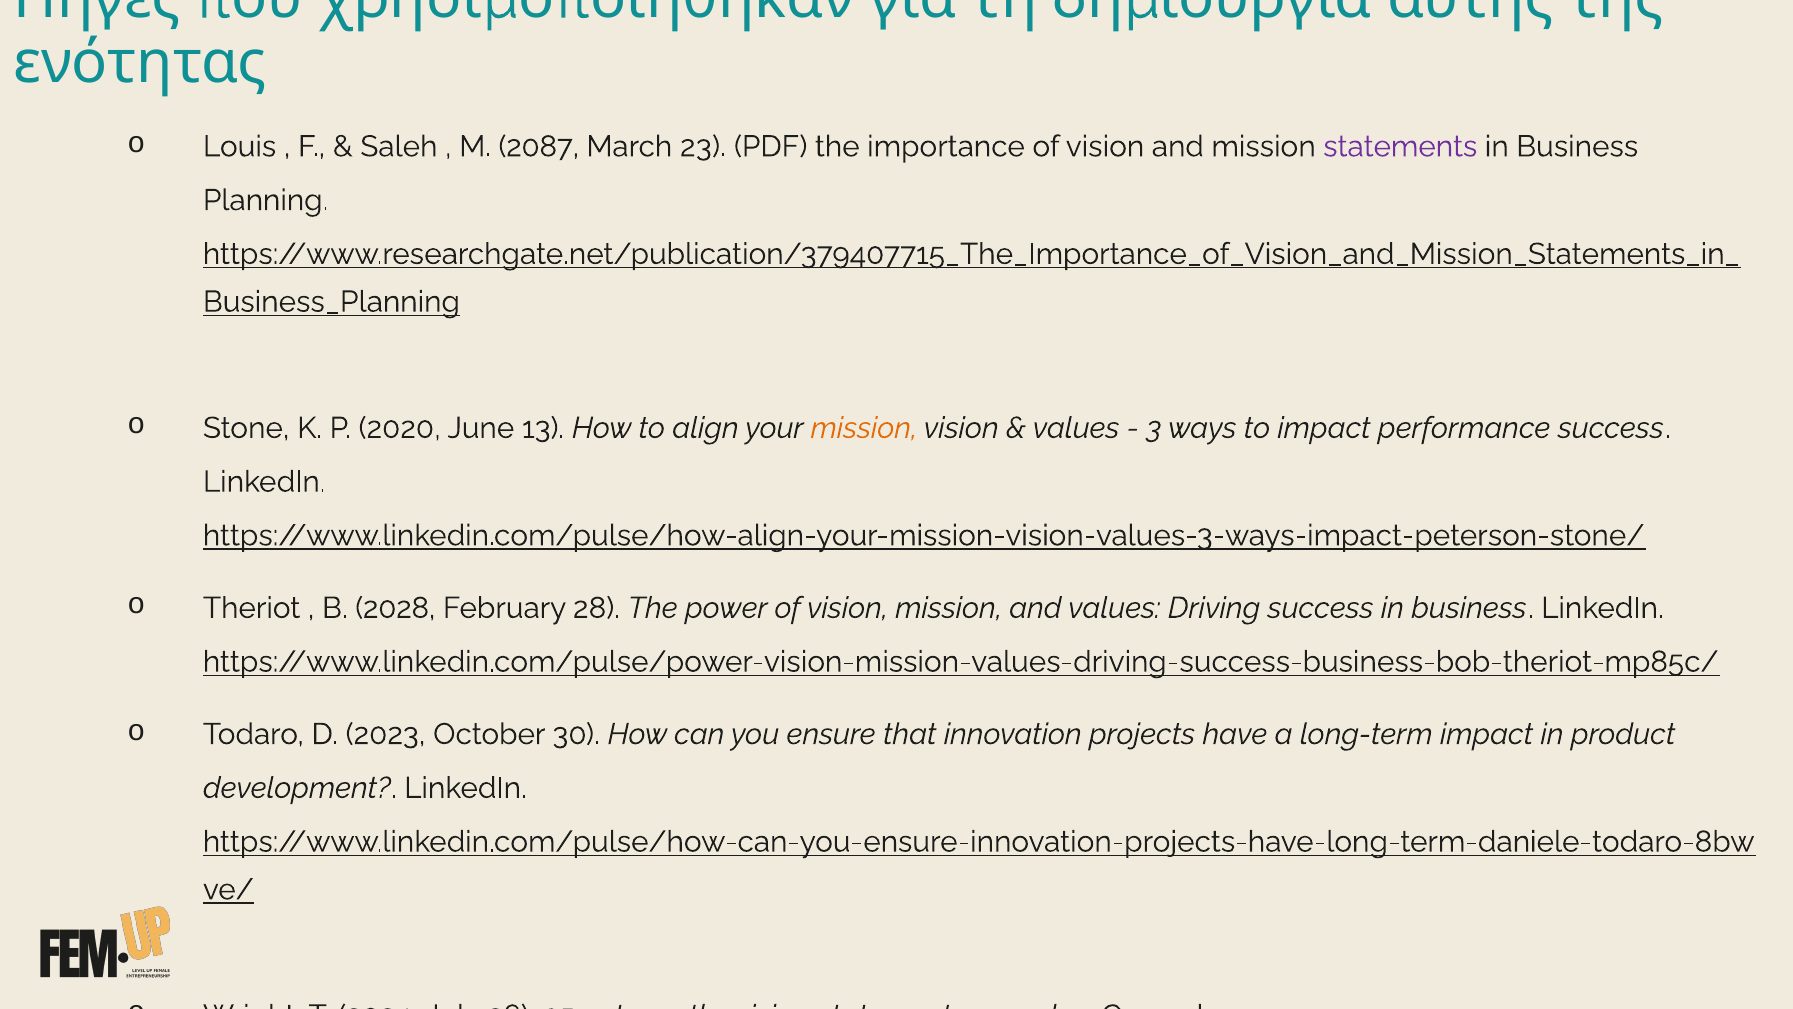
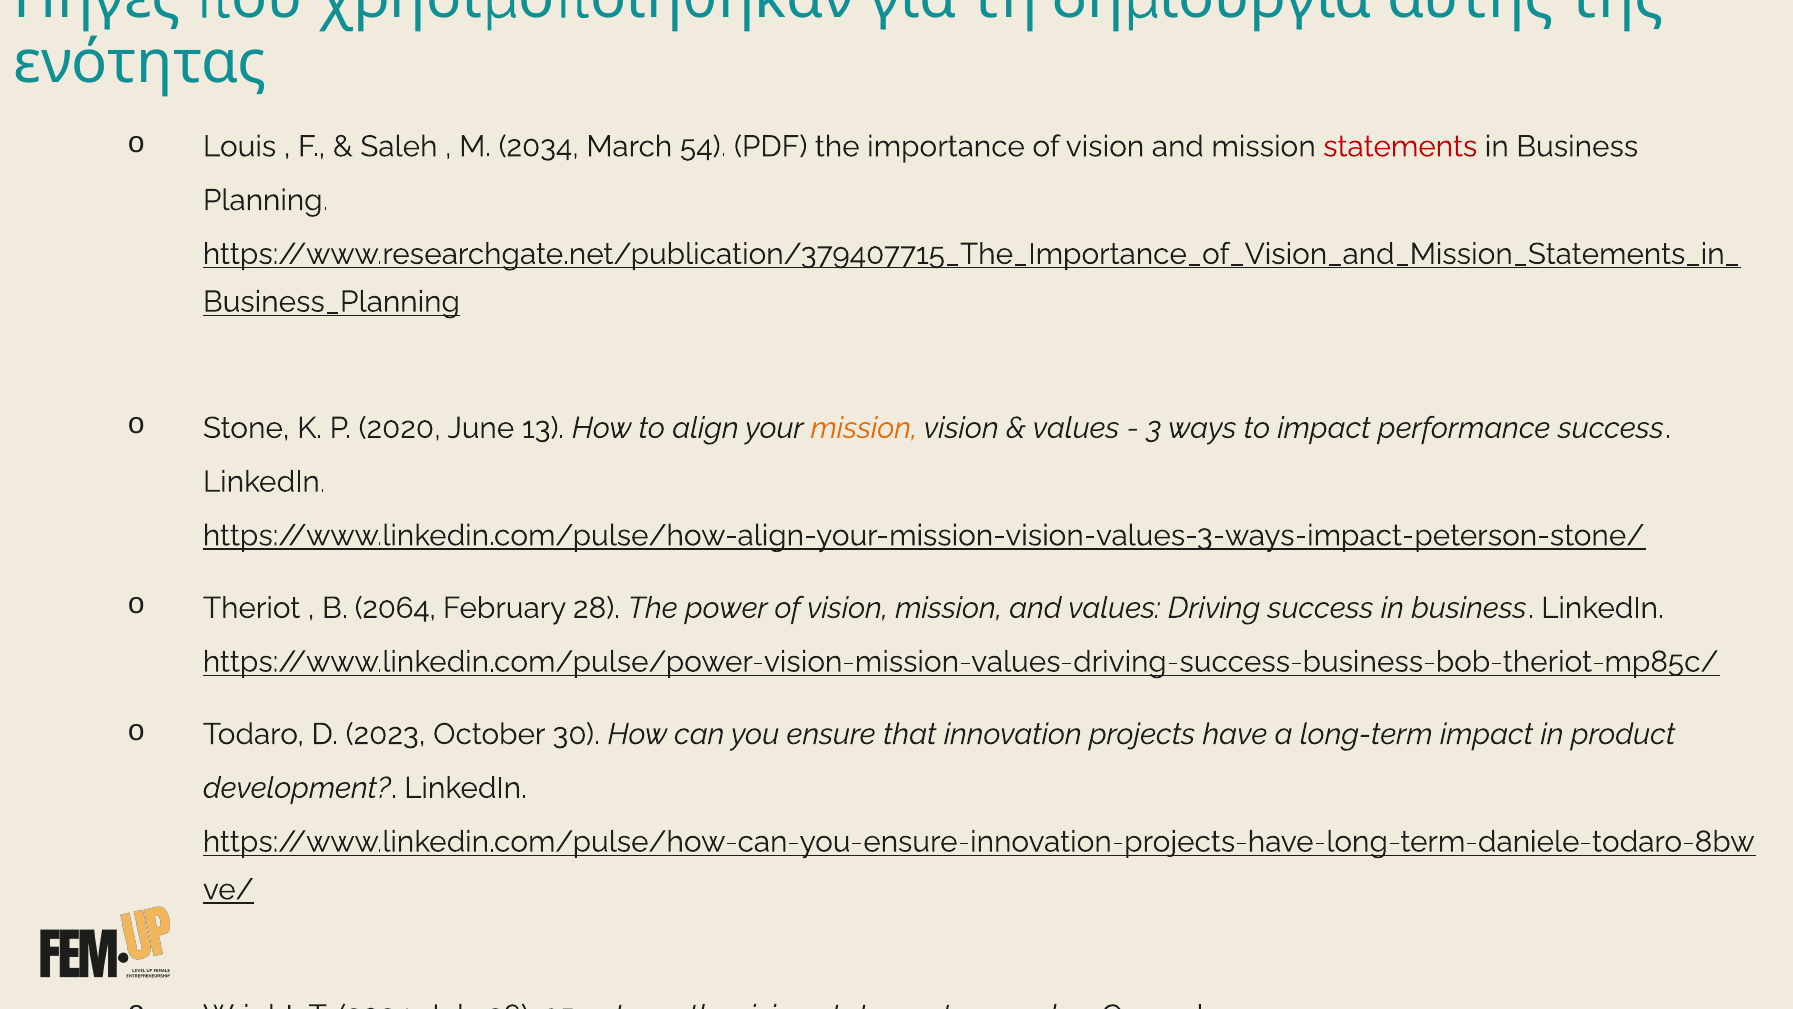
2087: 2087 -> 2034
23: 23 -> 54
statements colour: purple -> red
2028: 2028 -> 2064
